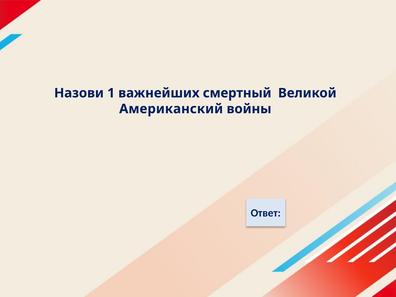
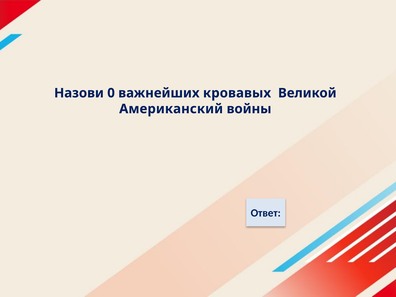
1: 1 -> 0
смертный: смертный -> кровавых
